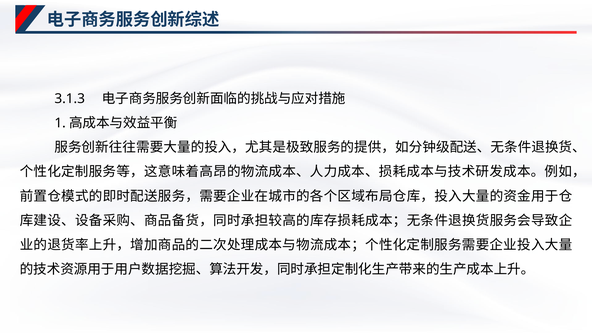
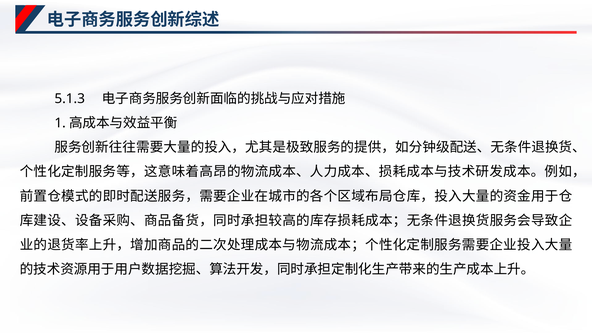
3.1.3: 3.1.3 -> 5.1.3
